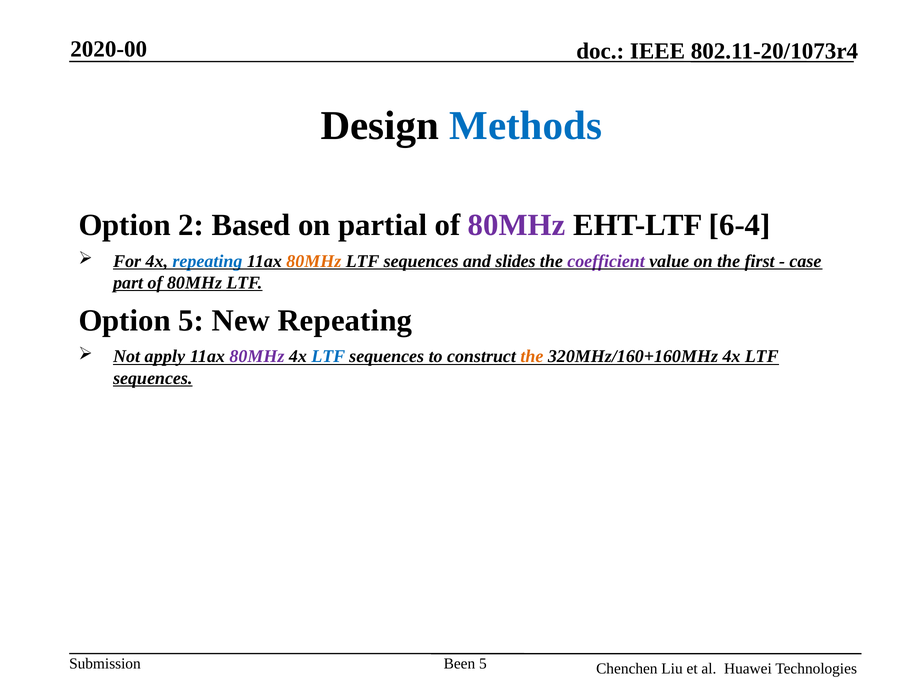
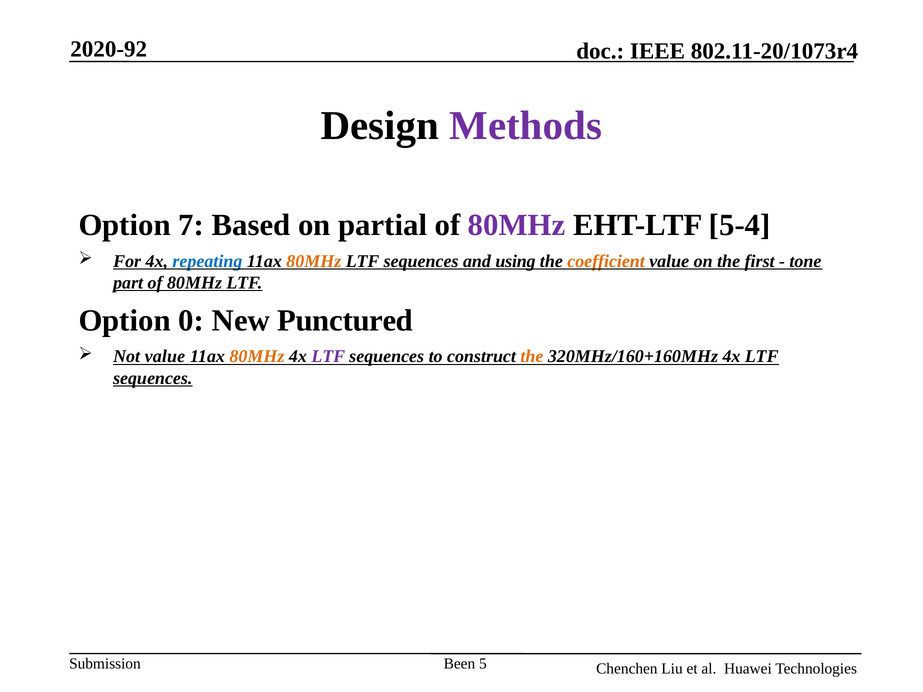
2020-00: 2020-00 -> 2020-92
Methods colour: blue -> purple
2: 2 -> 7
6-4: 6-4 -> 5-4
slides: slides -> using
coefficient colour: purple -> orange
case: case -> tone
Option 5: 5 -> 0
New Repeating: Repeating -> Punctured
Not apply: apply -> value
80MHz at (257, 357) colour: purple -> orange
LTF at (328, 357) colour: blue -> purple
